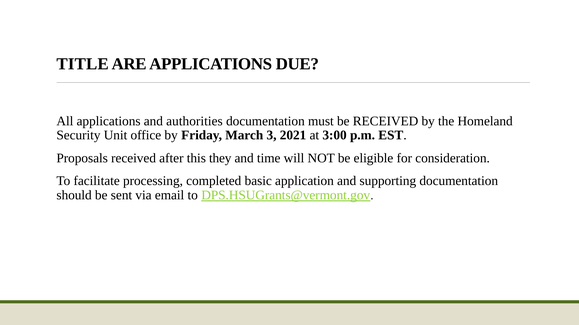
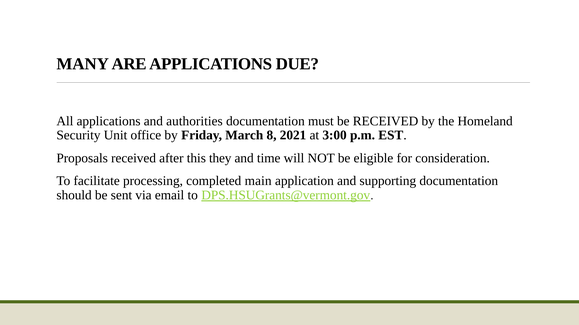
TITLE: TITLE -> MANY
3: 3 -> 8
basic: basic -> main
